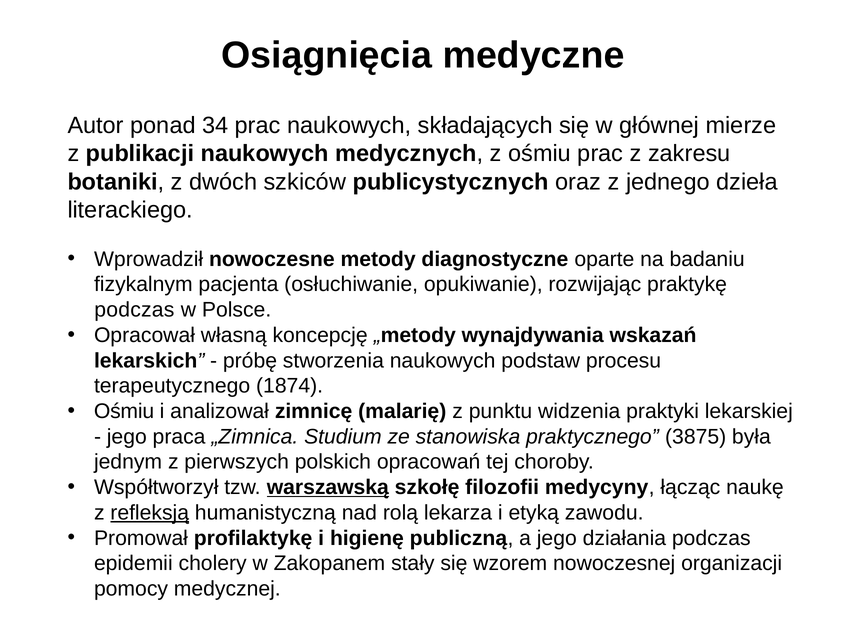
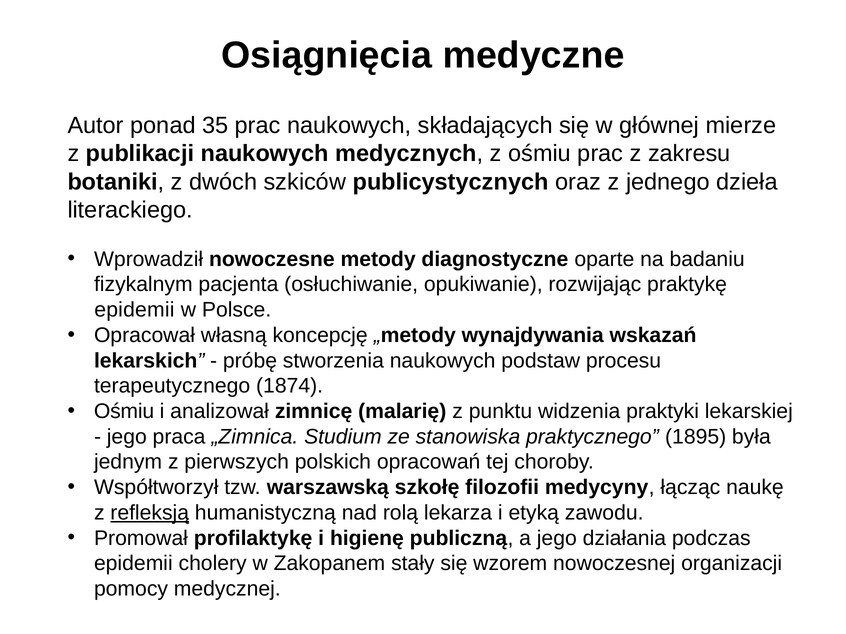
34: 34 -> 35
podczas at (134, 310): podczas -> epidemii
3875: 3875 -> 1895
warszawską underline: present -> none
